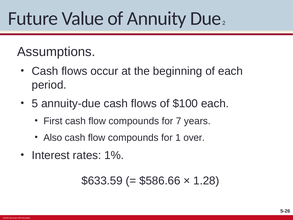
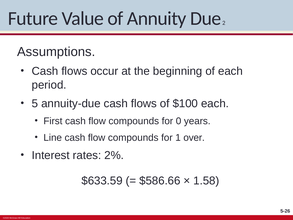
7: 7 -> 0
Also: Also -> Line
1%: 1% -> 2%
1.28: 1.28 -> 1.58
